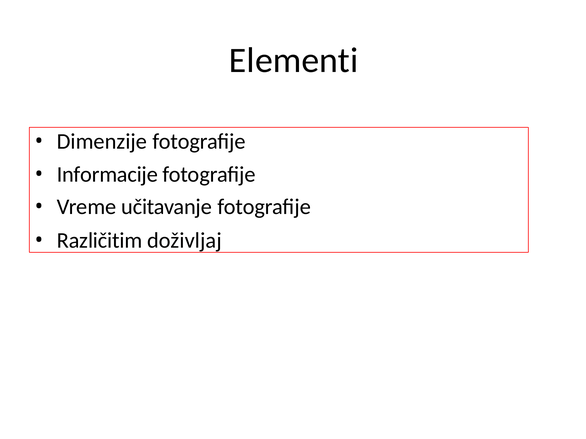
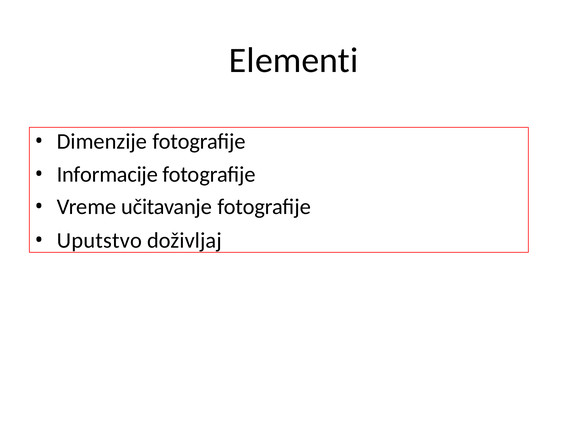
Različitim: Različitim -> Uputstvo
